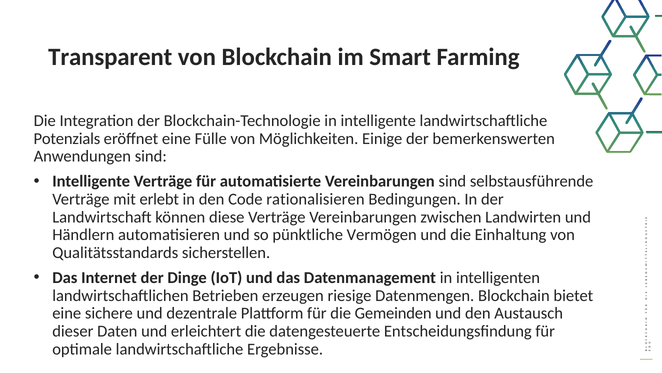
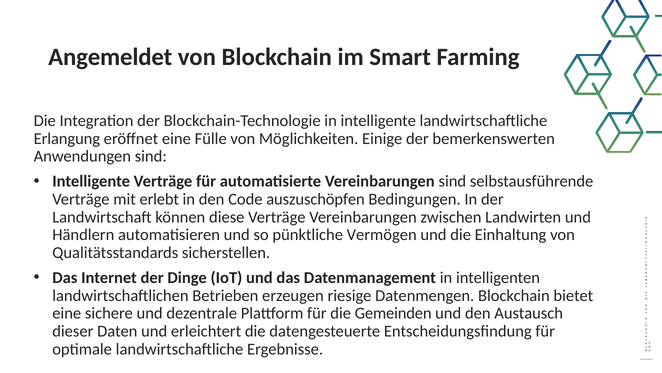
Transparent: Transparent -> Angemeldet
Potenzials: Potenzials -> Erlangung
rationalisieren: rationalisieren -> auszuschöpfen
